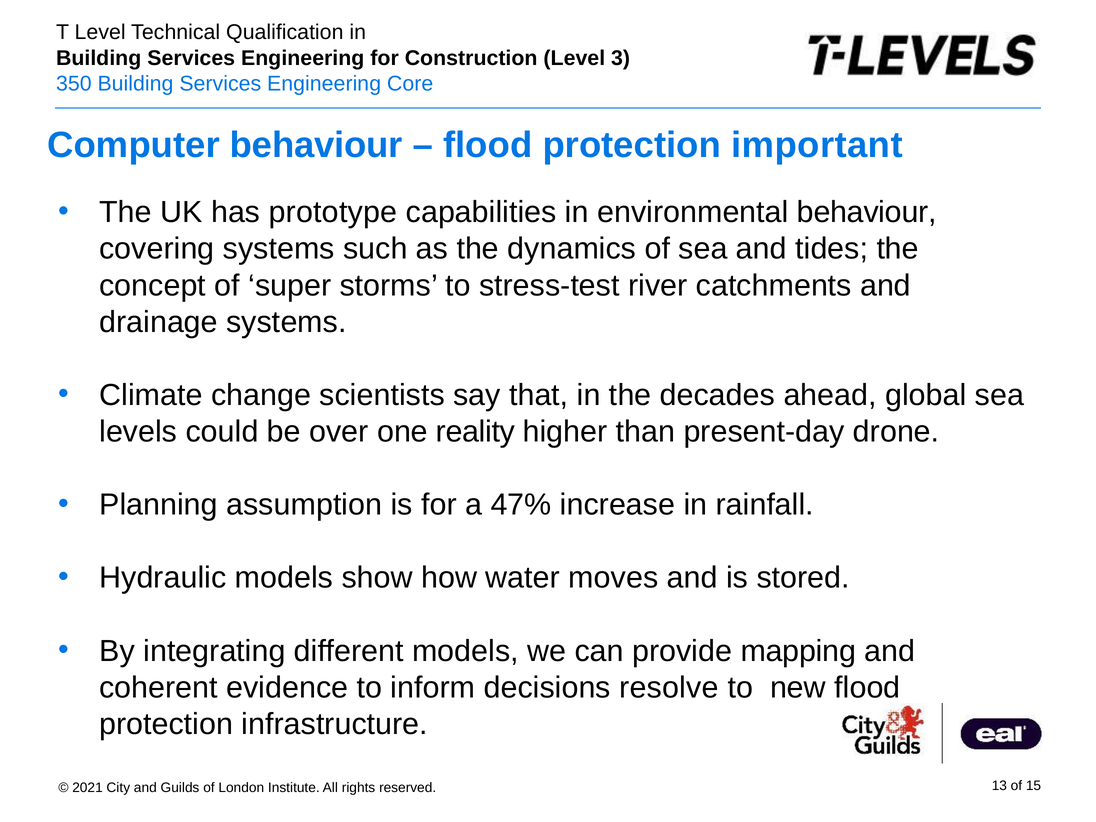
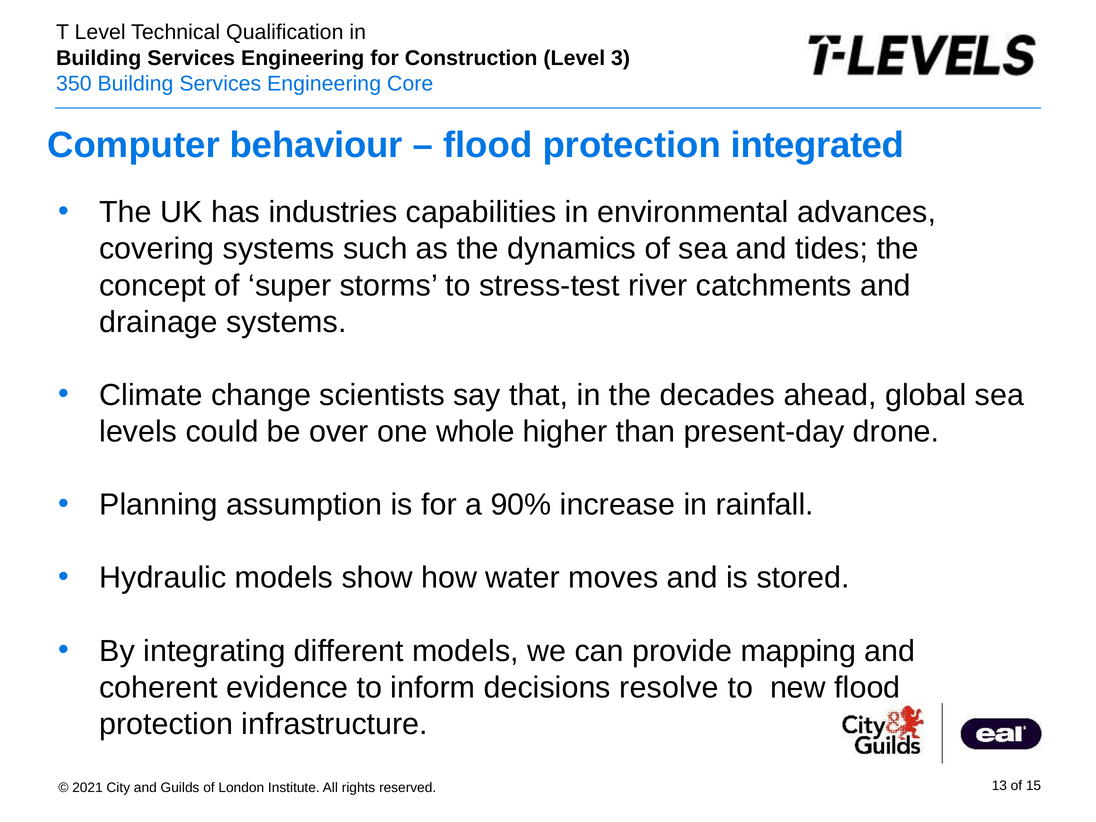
important: important -> integrated
prototype: prototype -> industries
environmental behaviour: behaviour -> advances
reality: reality -> whole
47%: 47% -> 90%
